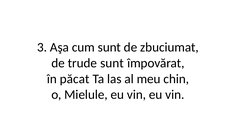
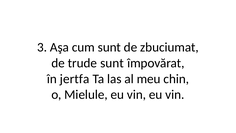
păcat: păcat -> jertfa
